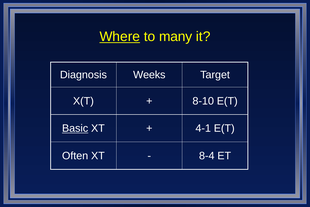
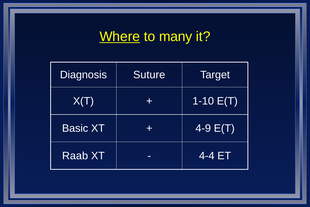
Weeks: Weeks -> Suture
8-10: 8-10 -> 1-10
Basic underline: present -> none
4-1: 4-1 -> 4-9
Often: Often -> Raab
8-4: 8-4 -> 4-4
